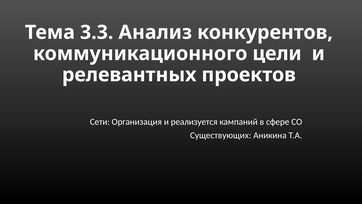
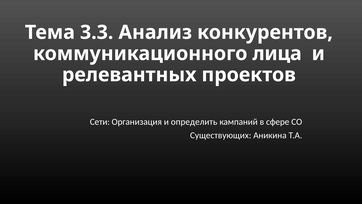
цели: цели -> лица
реализуется: реализуется -> определить
